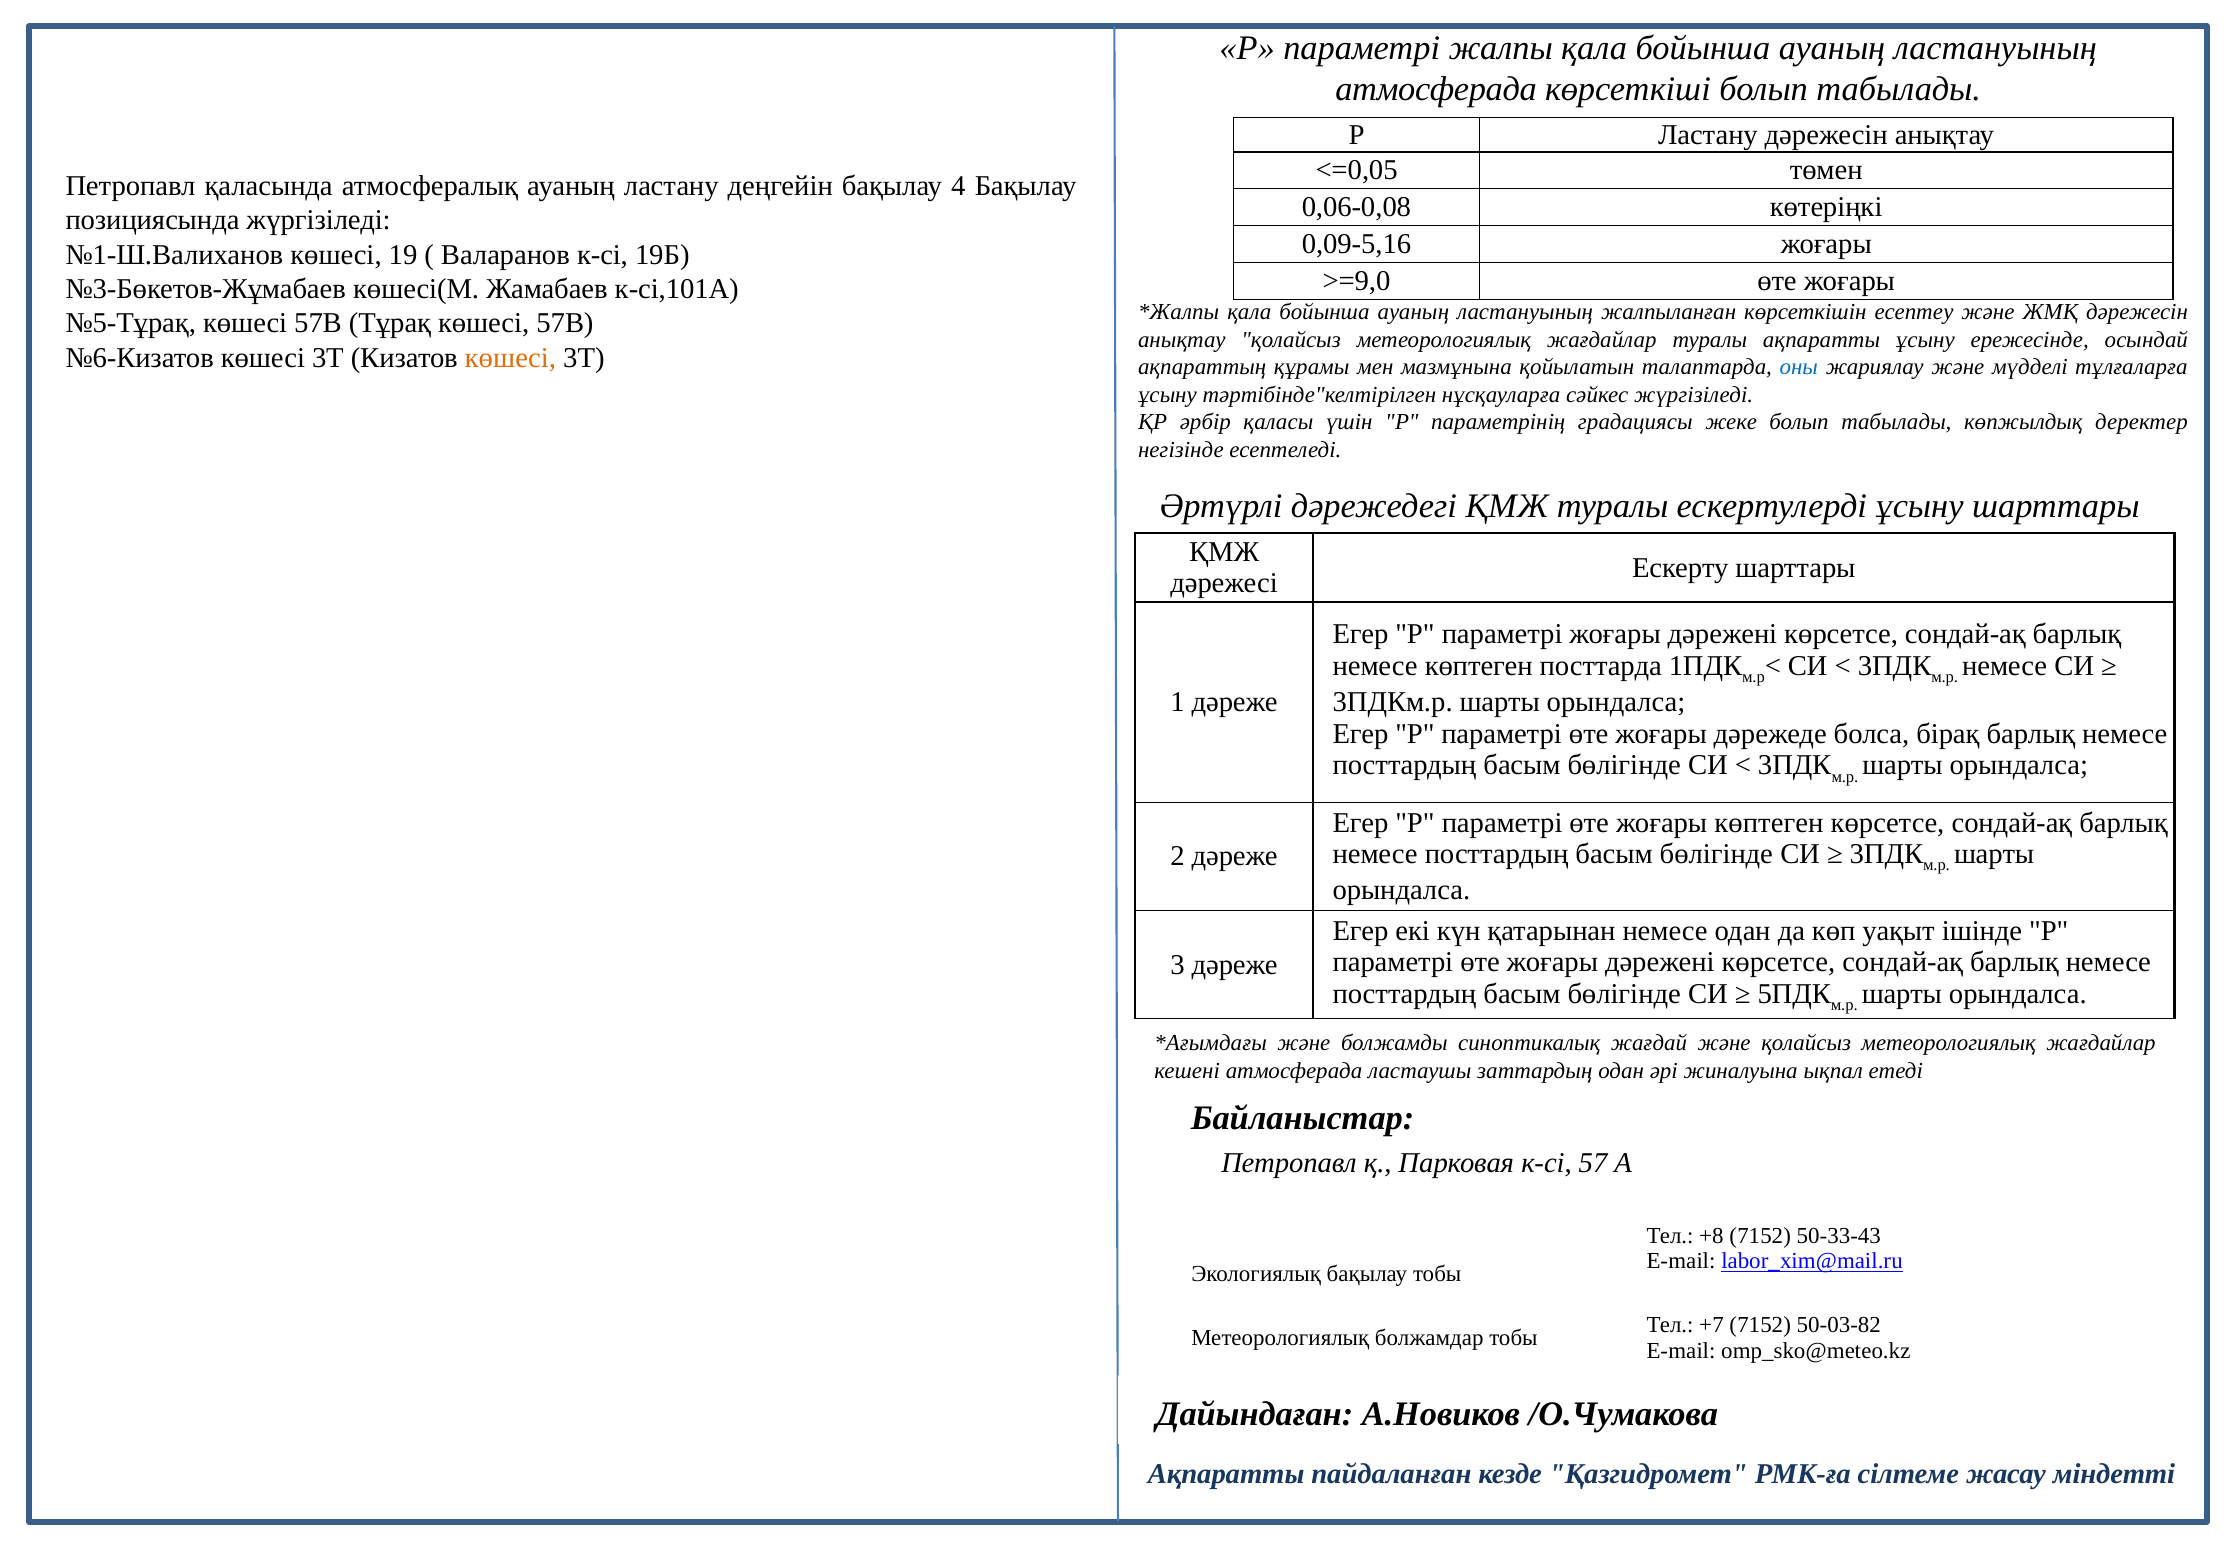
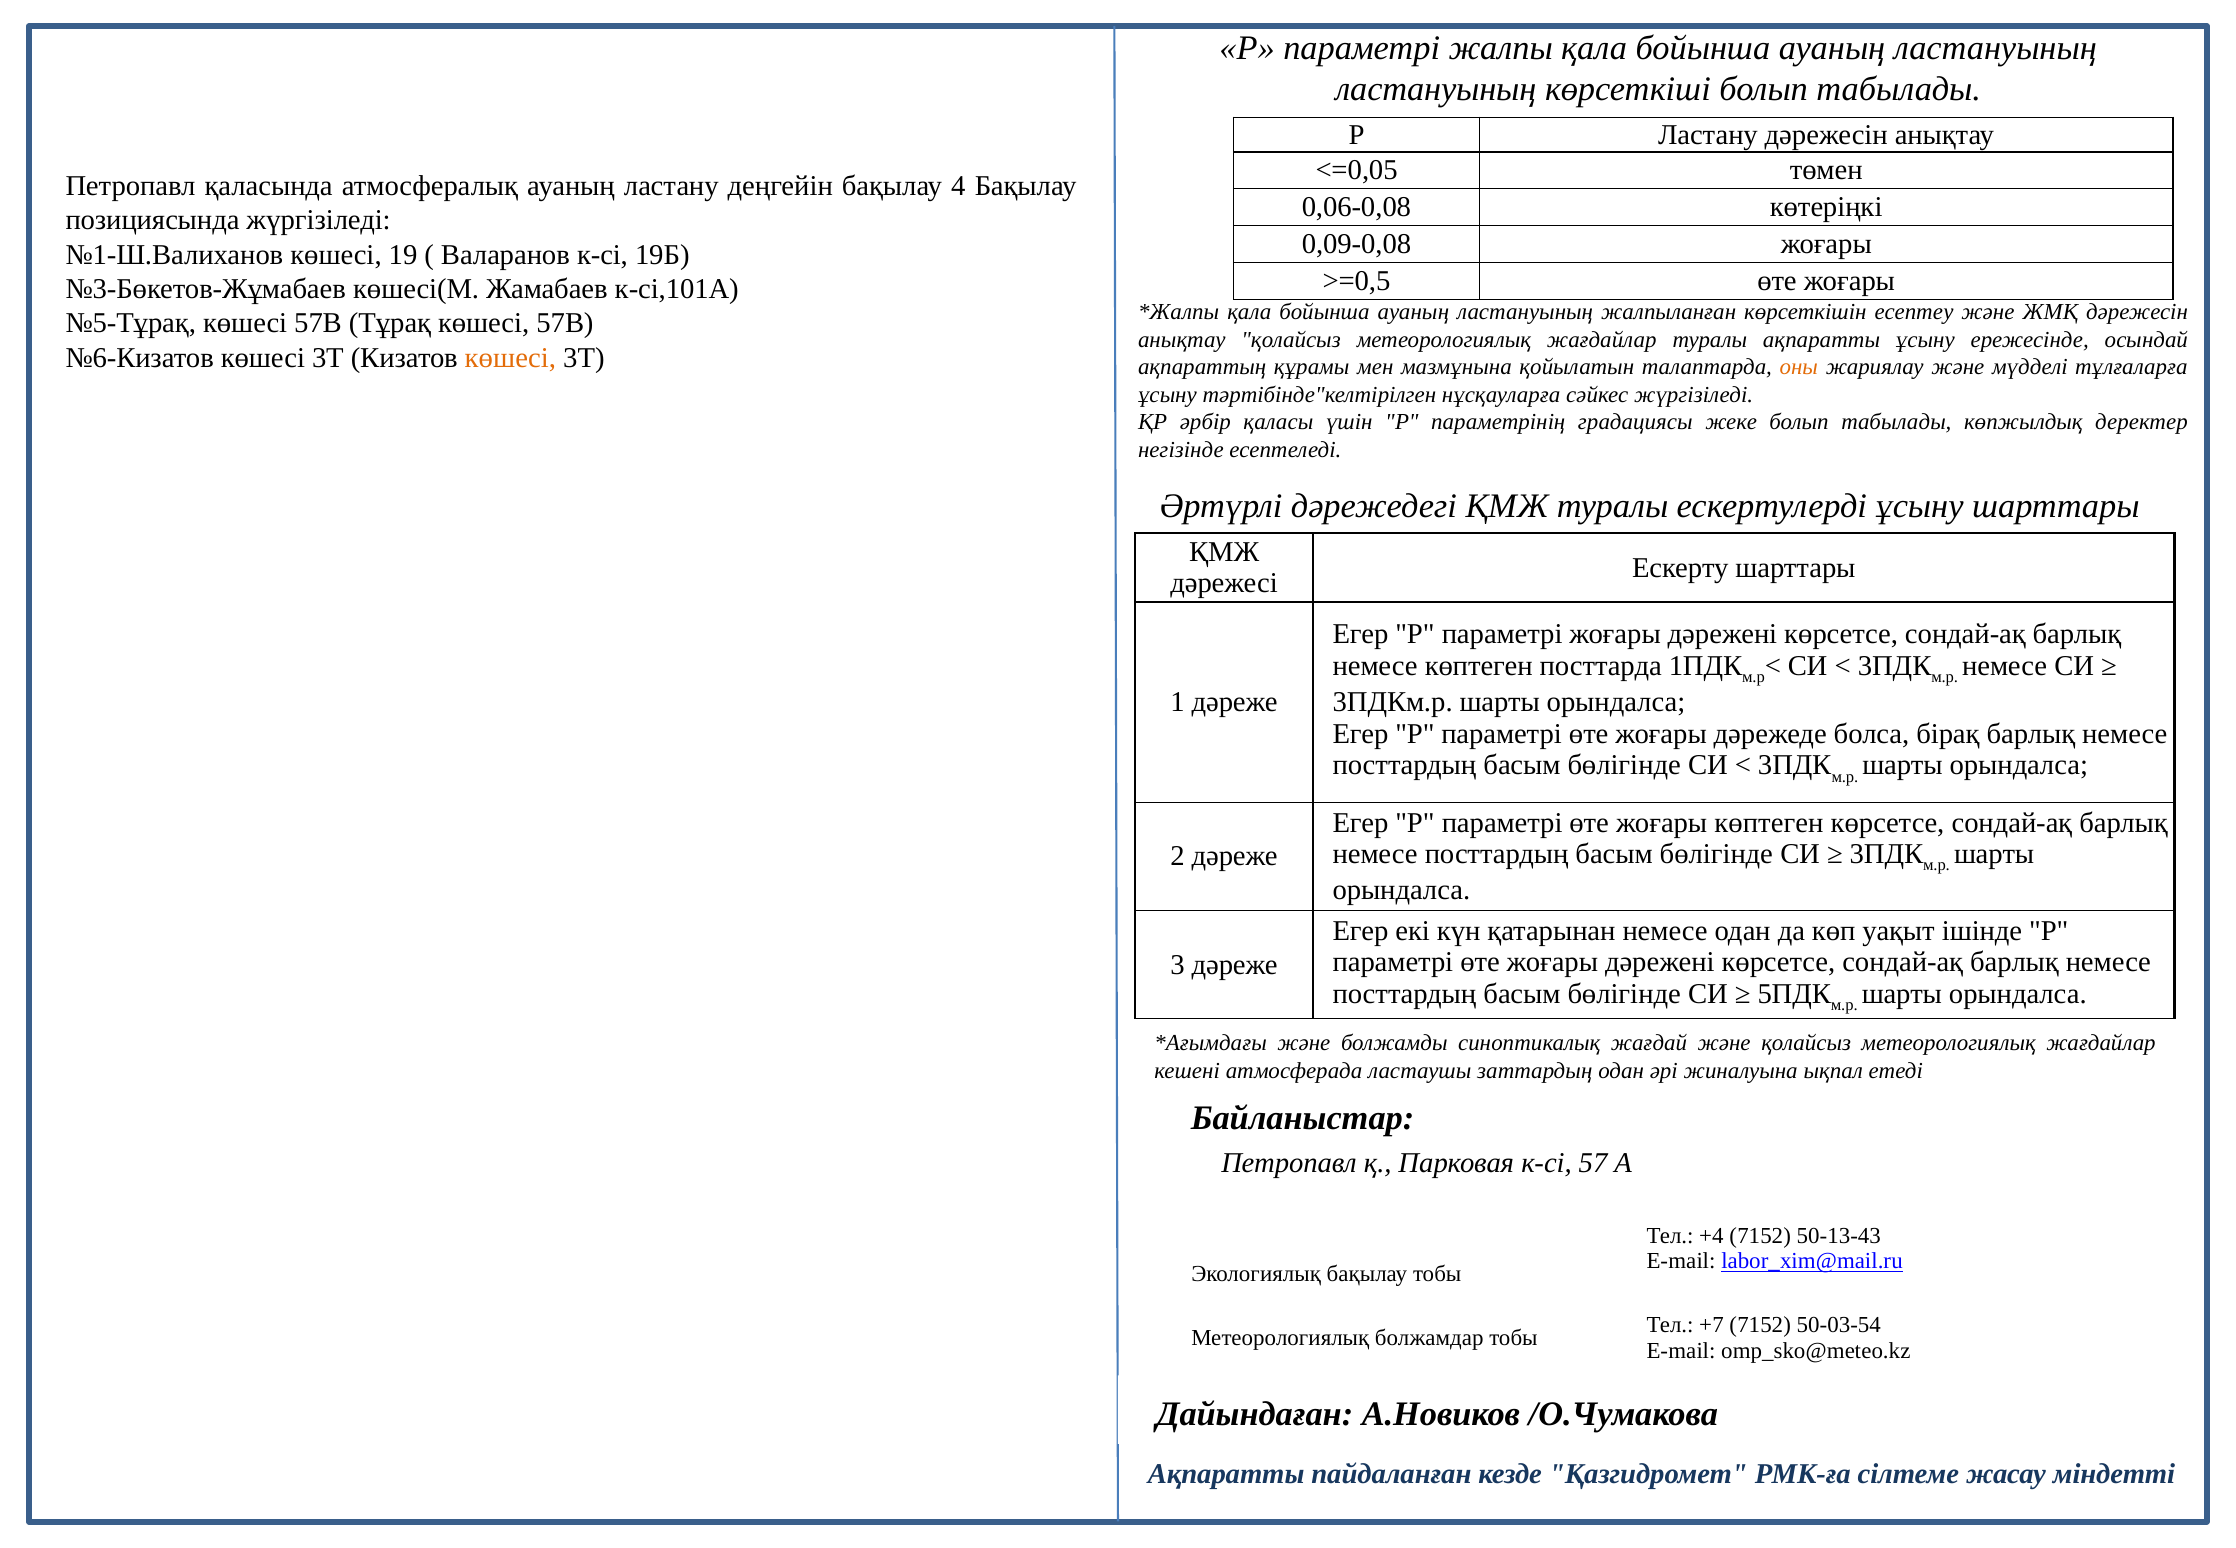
атмосферада at (1436, 89): атмосферада -> ластануының
0,09-5,16: 0,09-5,16 -> 0,09-0,08
>=9,0: >=9,0 -> >=0,5
оны colour: blue -> orange
+8: +8 -> +4
50-33-43: 50-33-43 -> 50-13-43
50-03-82: 50-03-82 -> 50-03-54
